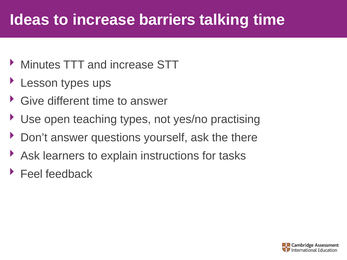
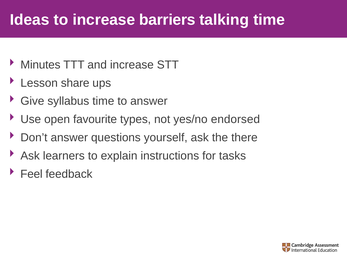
Lesson types: types -> share
different: different -> syllabus
teaching: teaching -> favourite
practising: practising -> endorsed
